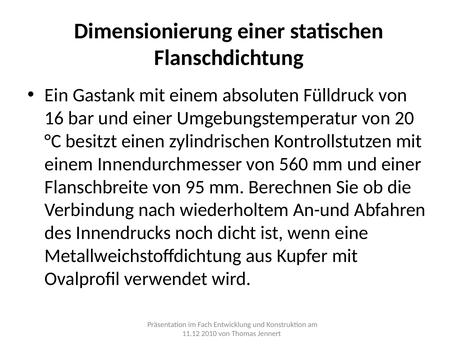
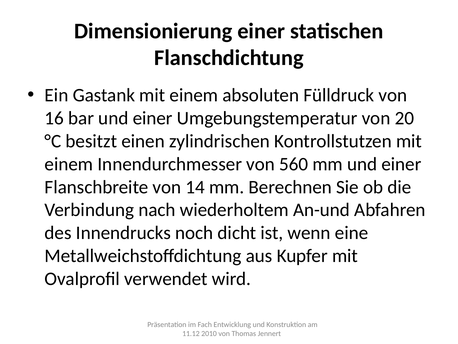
95: 95 -> 14
